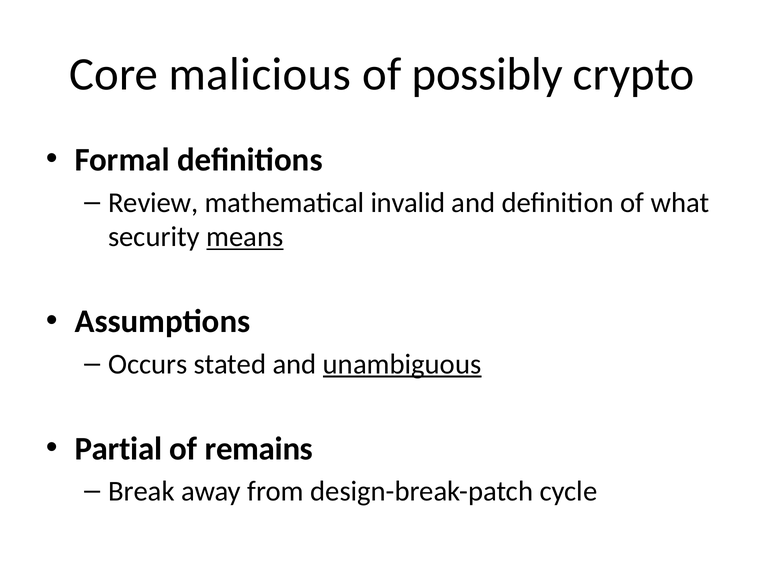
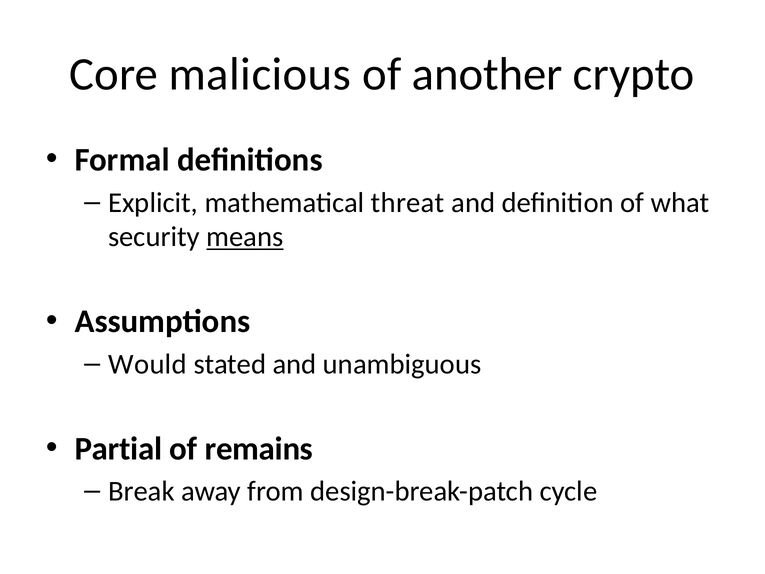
possibly: possibly -> another
Review: Review -> Explicit
invalid: invalid -> threat
Occurs: Occurs -> Would
unambiguous underline: present -> none
